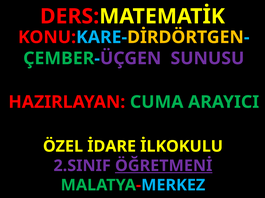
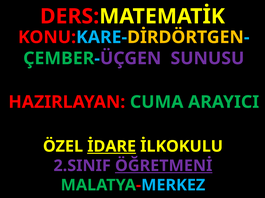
İDARE underline: none -> present
